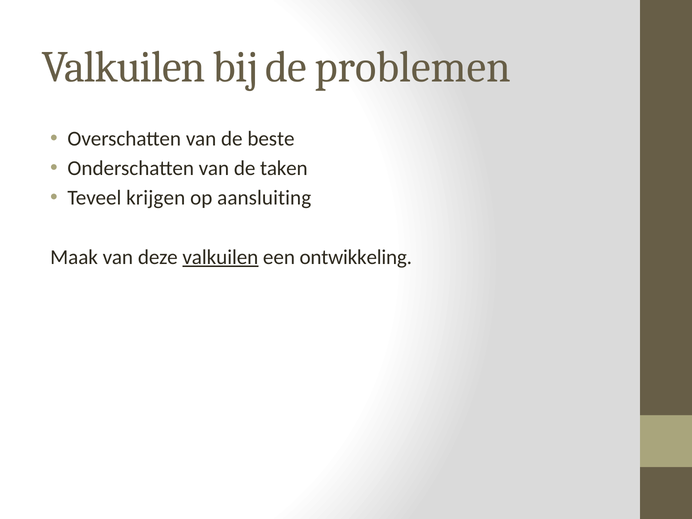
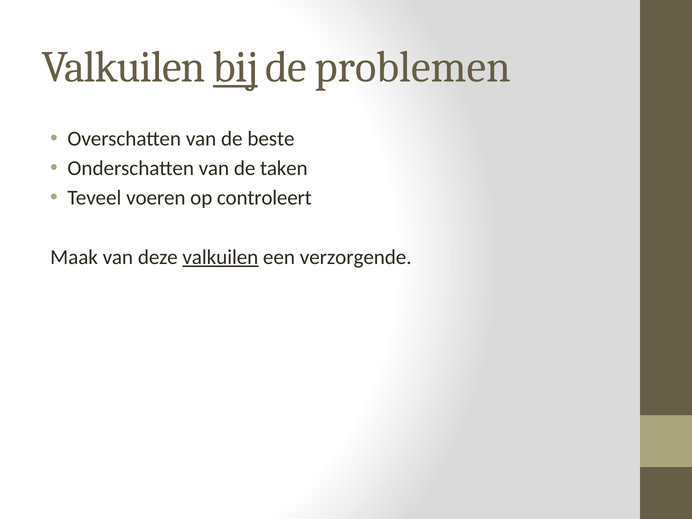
bij underline: none -> present
krijgen: krijgen -> voeren
aansluiting: aansluiting -> controleert
ontwikkeling: ontwikkeling -> verzorgende
